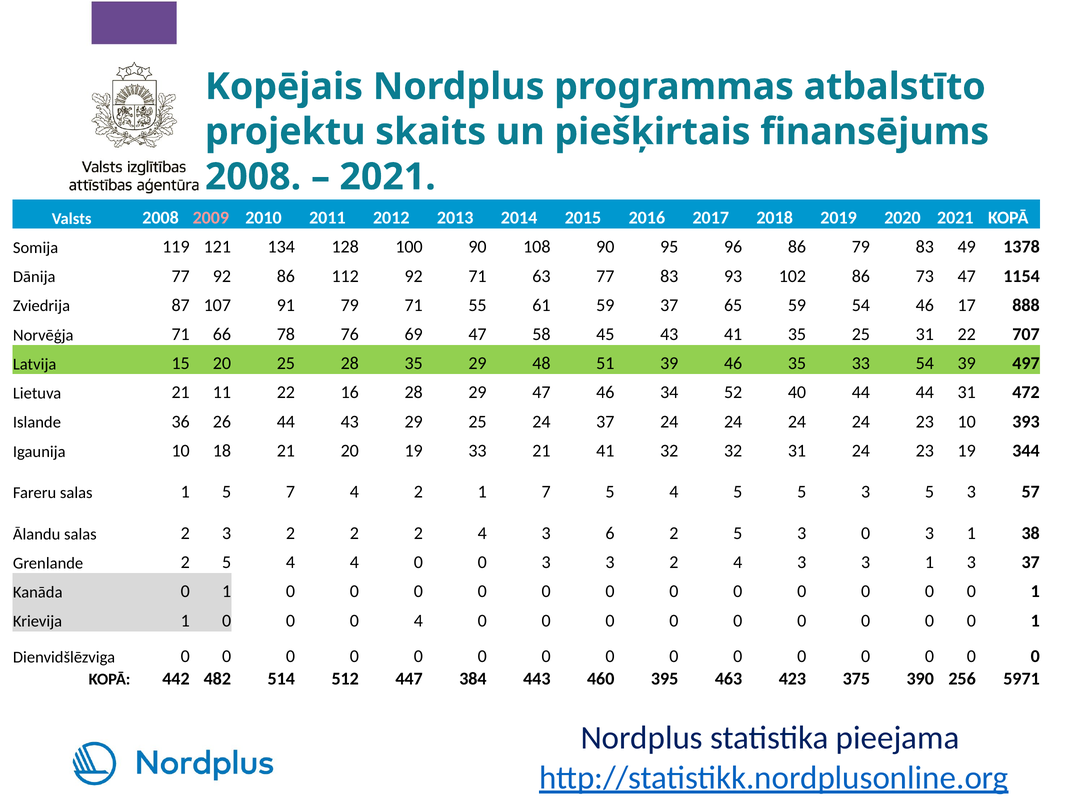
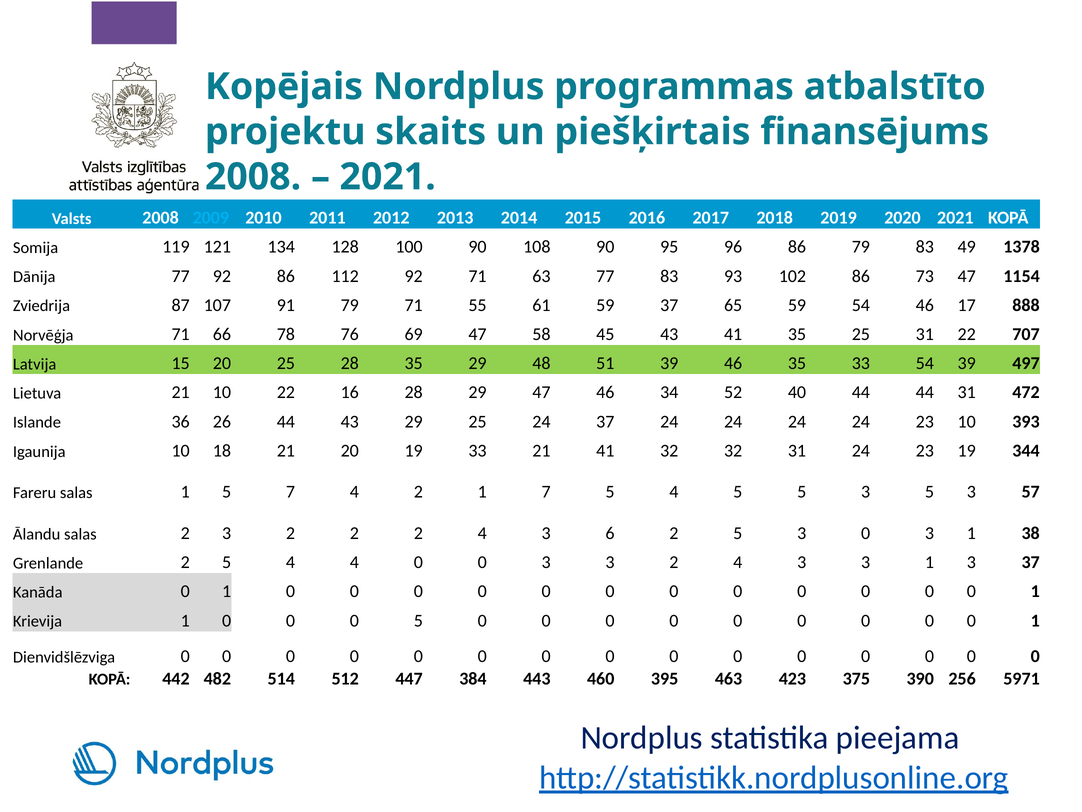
2009 colour: pink -> light blue
21 11: 11 -> 10
0 4: 4 -> 5
